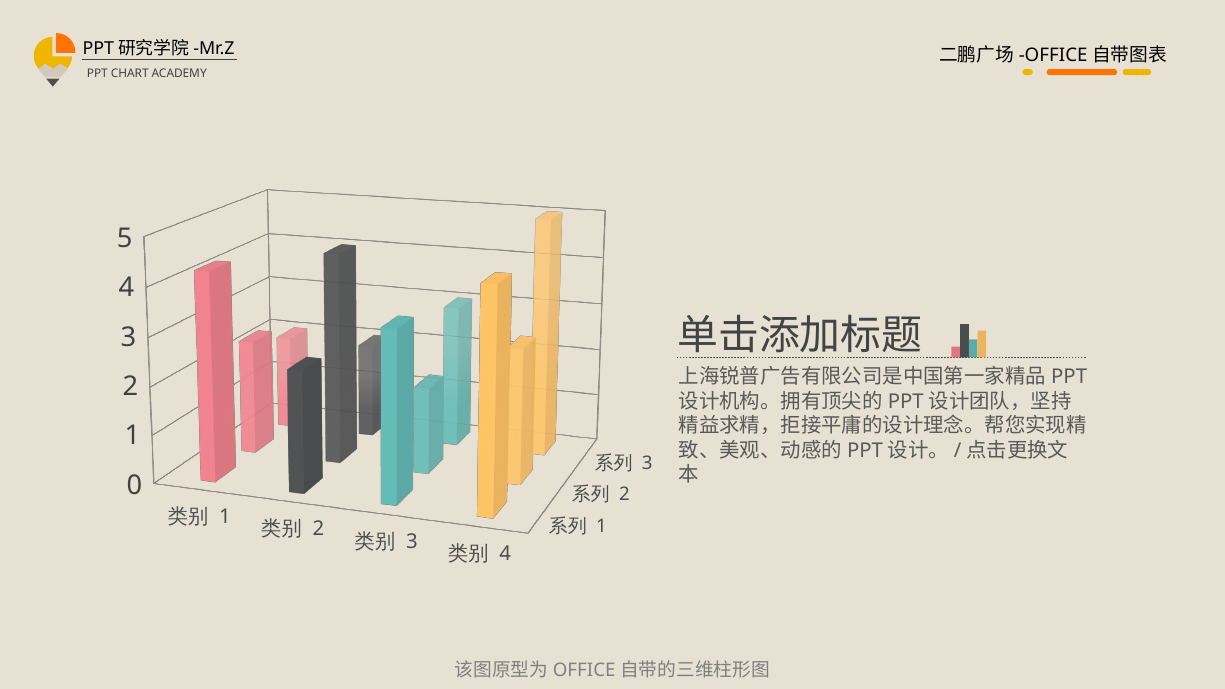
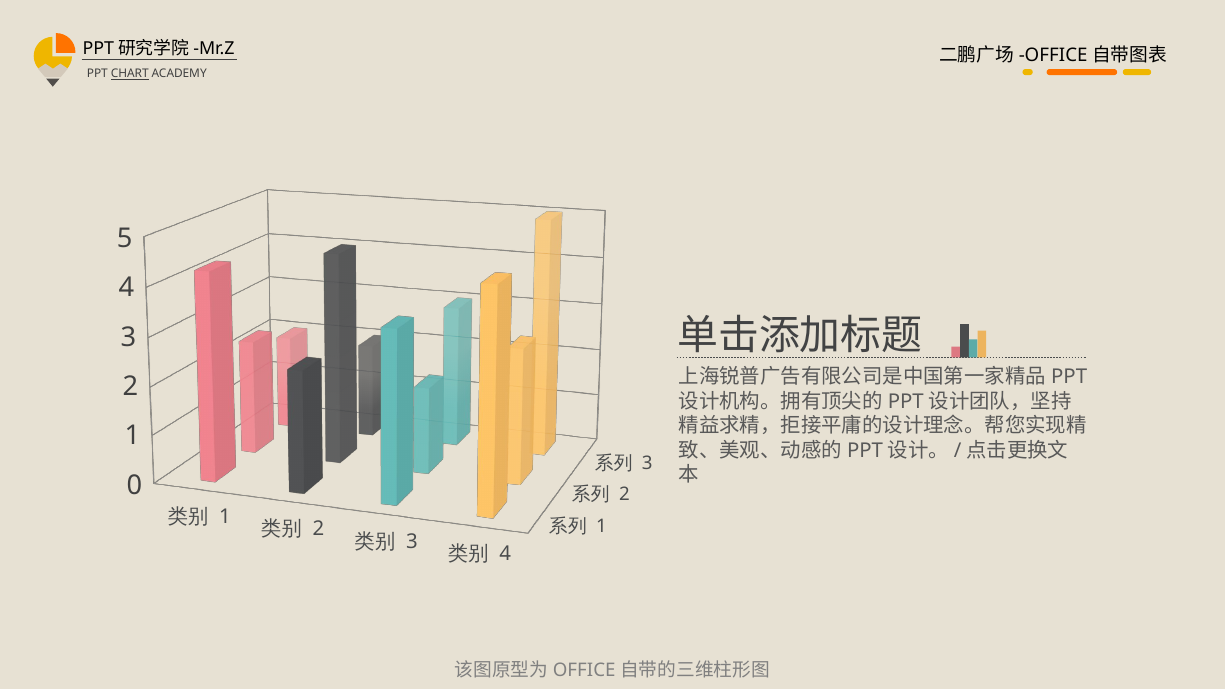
CHART underline: none -> present
